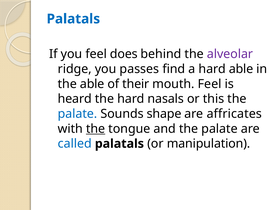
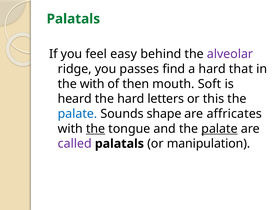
Palatals at (73, 19) colour: blue -> green
does: does -> easy
hard able: able -> that
the able: able -> with
their: their -> then
mouth Feel: Feel -> Soft
nasals: nasals -> letters
palate at (219, 128) underline: none -> present
called colour: blue -> purple
